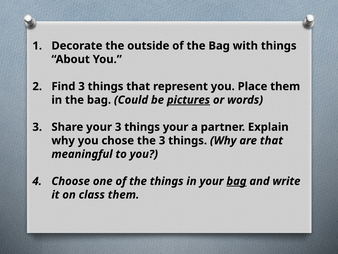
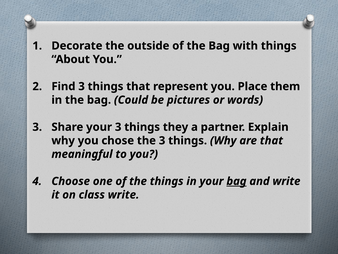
pictures underline: present -> none
things your: your -> they
class them: them -> write
